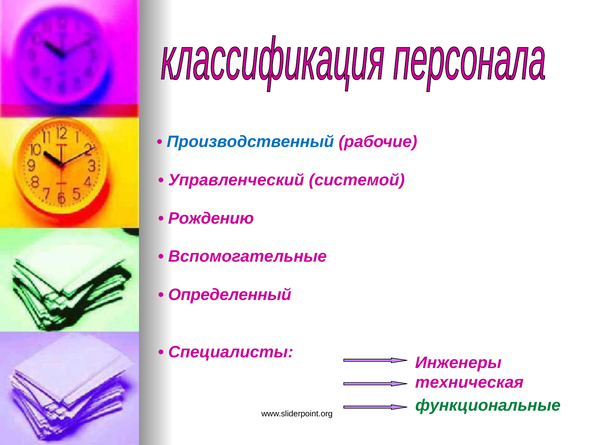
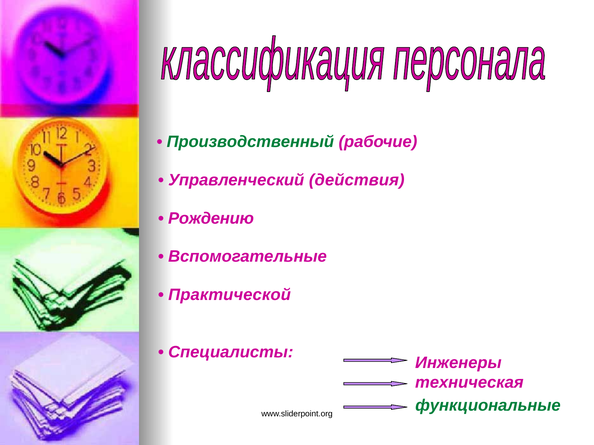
Производственный colour: blue -> green
системой: системой -> действия
Определенный: Определенный -> Практической
